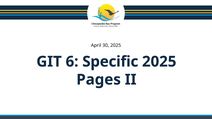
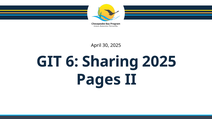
Specific: Specific -> Sharing
